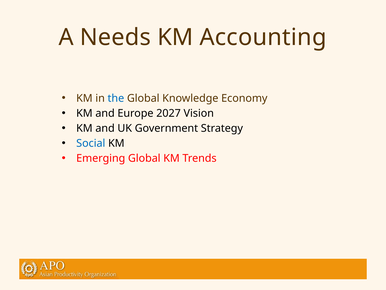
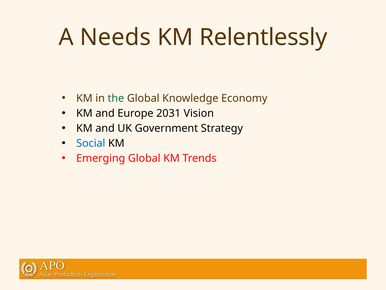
Accounting: Accounting -> Relentlessly
the colour: blue -> green
2027: 2027 -> 2031
